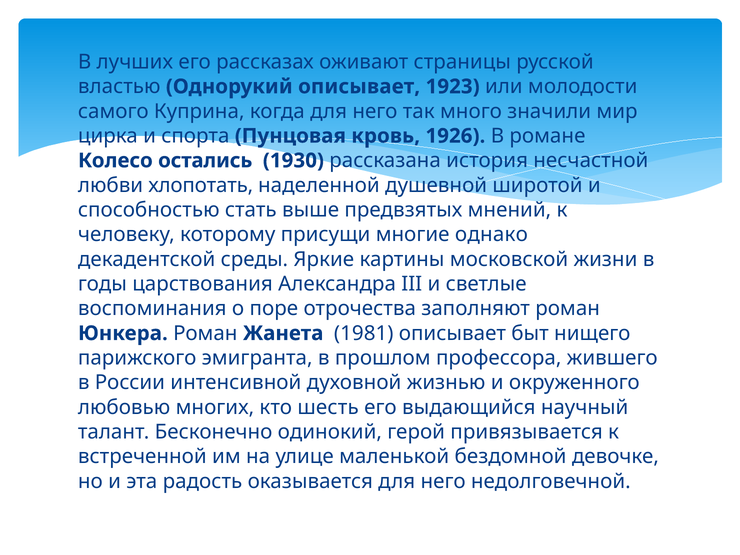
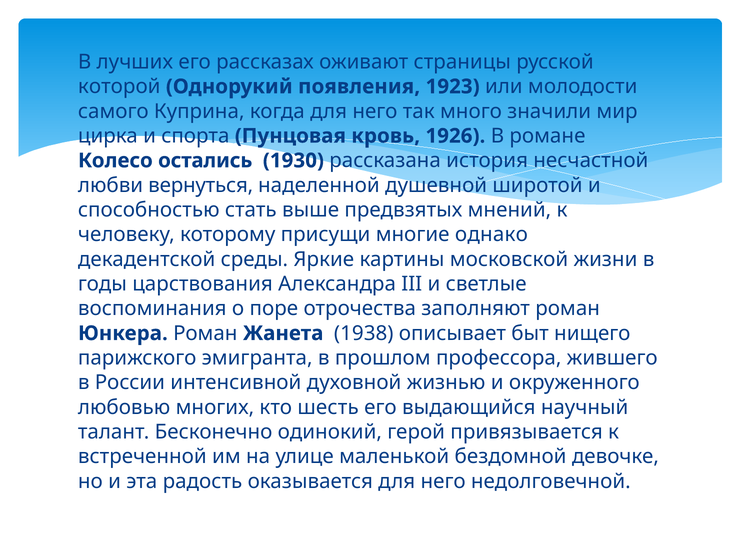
властью: властью -> которой
Однорукий описывает: описывает -> появления
хлопотать: хлопотать -> вернуться
1981: 1981 -> 1938
